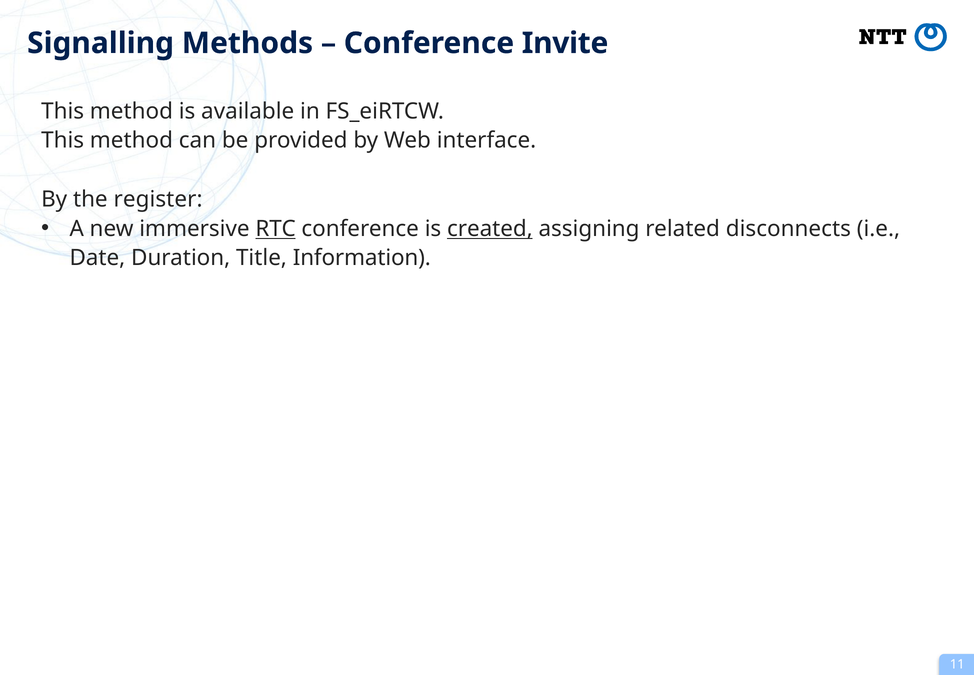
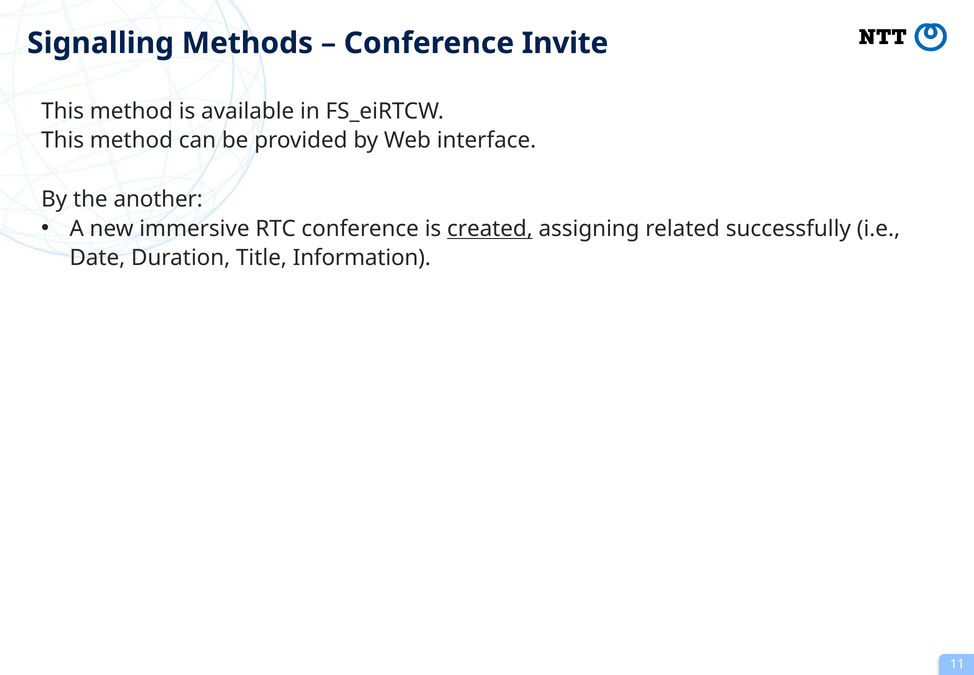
register: register -> another
RTC underline: present -> none
disconnects: disconnects -> successfully
